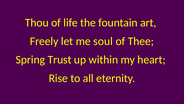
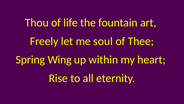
Trust: Trust -> Wing
